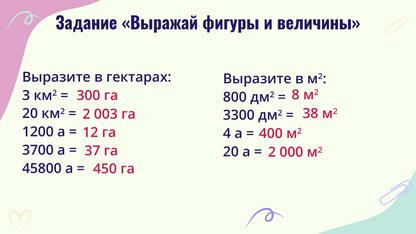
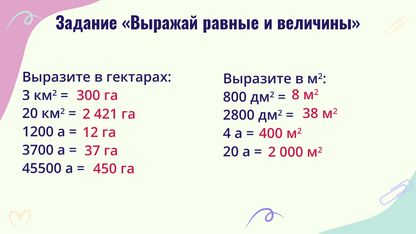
фигуры: фигуры -> равные
003: 003 -> 421
3300: 3300 -> 2800
45800: 45800 -> 45500
